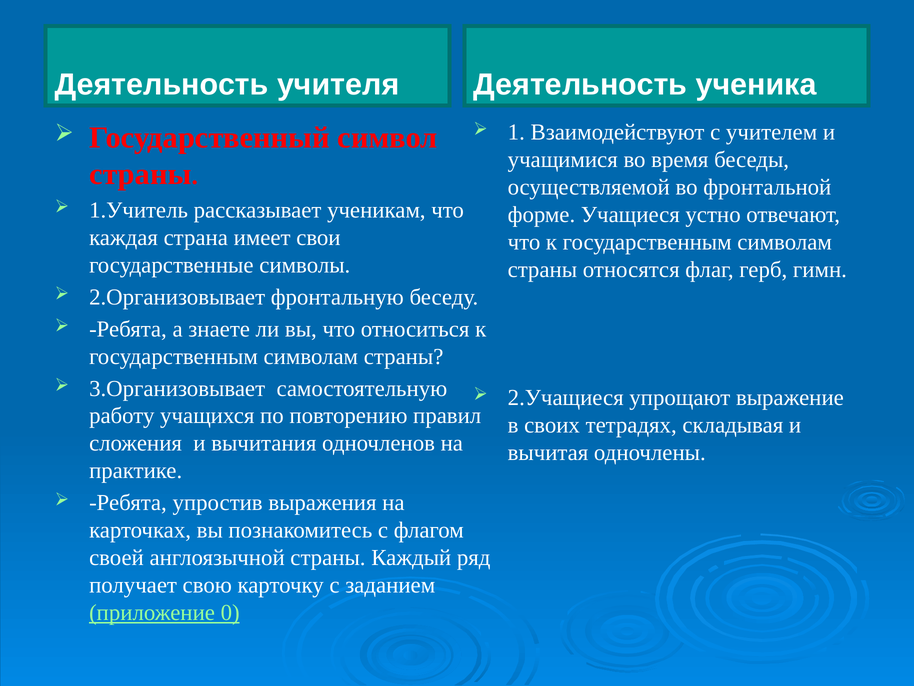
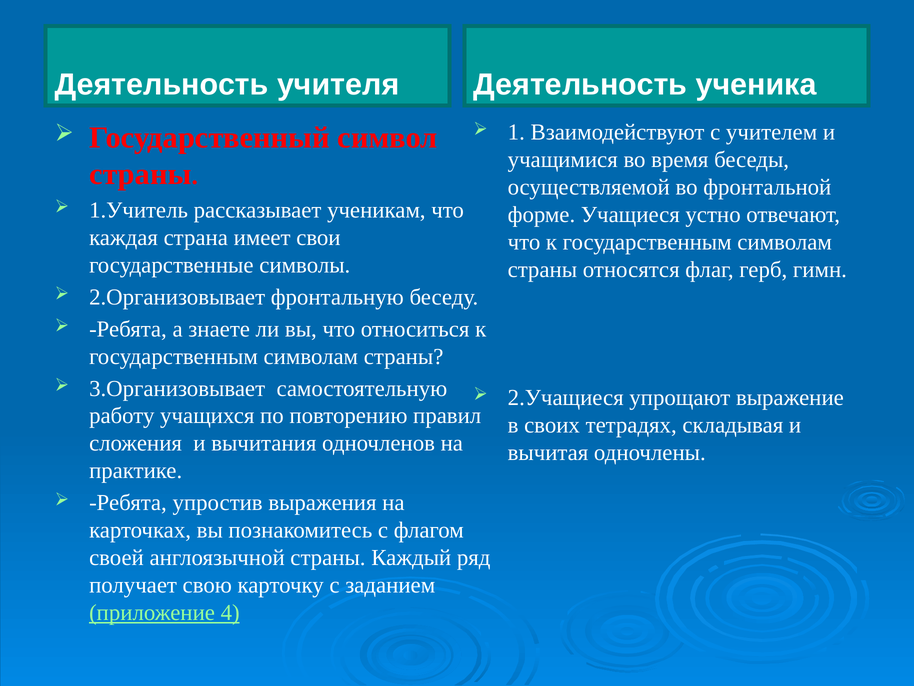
0: 0 -> 4
